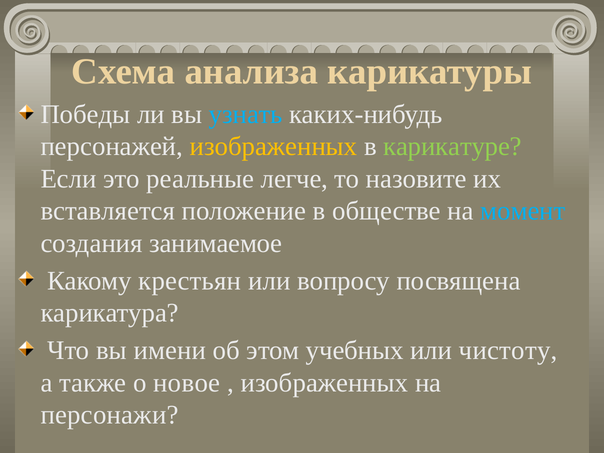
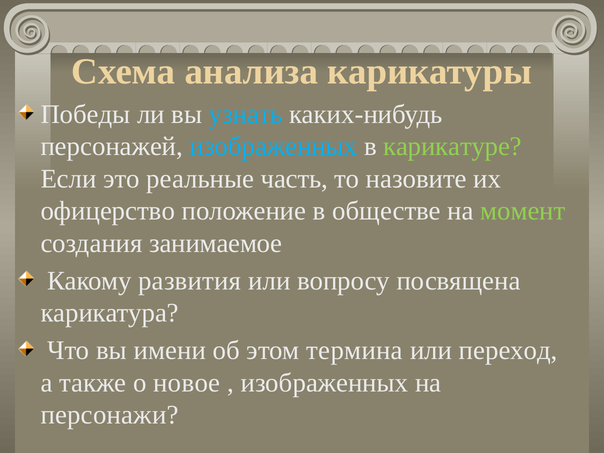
изображенных at (274, 147) colour: yellow -> light blue
легче: легче -> часть
вставляется: вставляется -> офицерство
момент colour: light blue -> light green
крестьян: крестьян -> развития
учебных: учебных -> термина
чистоту: чистоту -> переход
